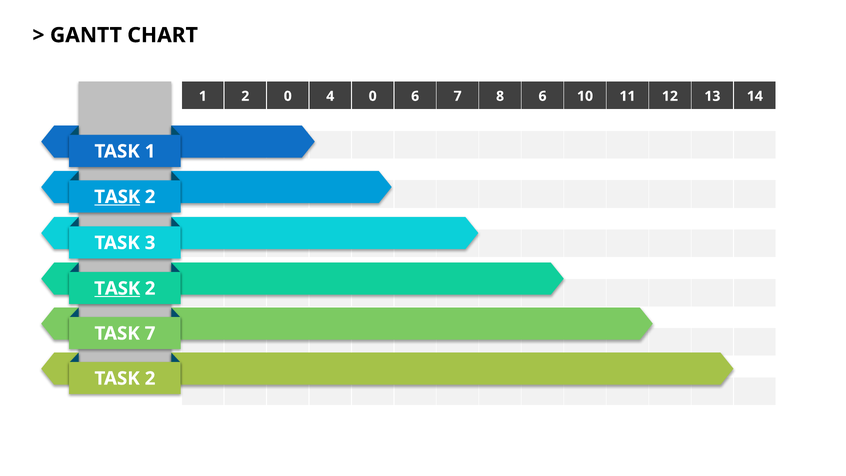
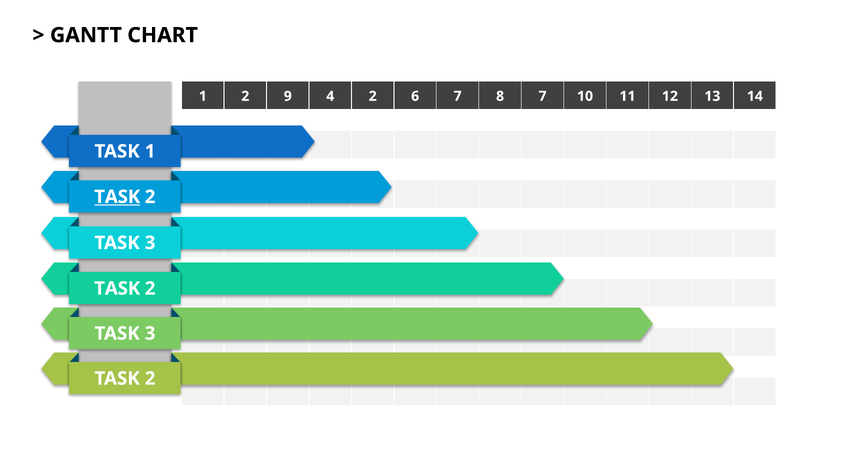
2 0: 0 -> 9
4 0: 0 -> 2
8 6: 6 -> 7
TASK at (117, 288) underline: present -> none
7 at (150, 333): 7 -> 3
